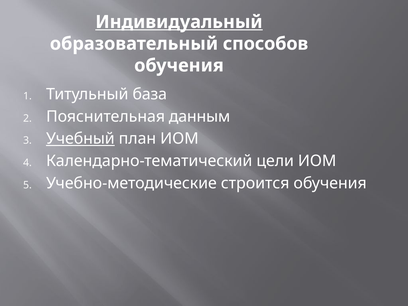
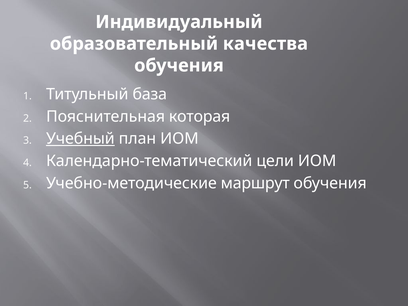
Индивидуальный underline: present -> none
способов: способов -> качества
данным: данным -> которая
строится: строится -> маршрут
